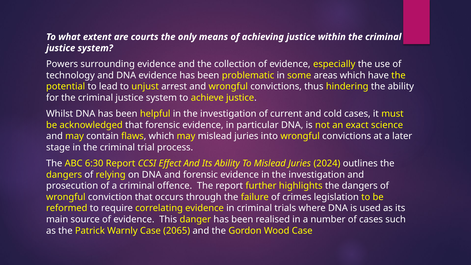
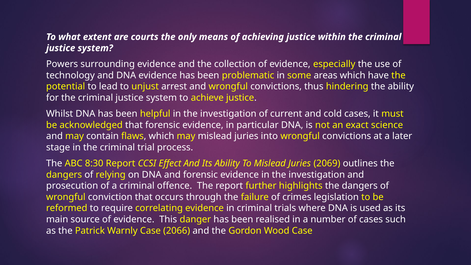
6:30: 6:30 -> 8:30
2024: 2024 -> 2069
2065: 2065 -> 2066
